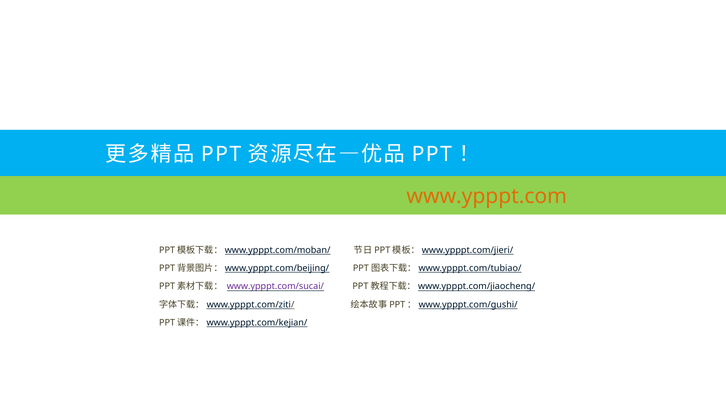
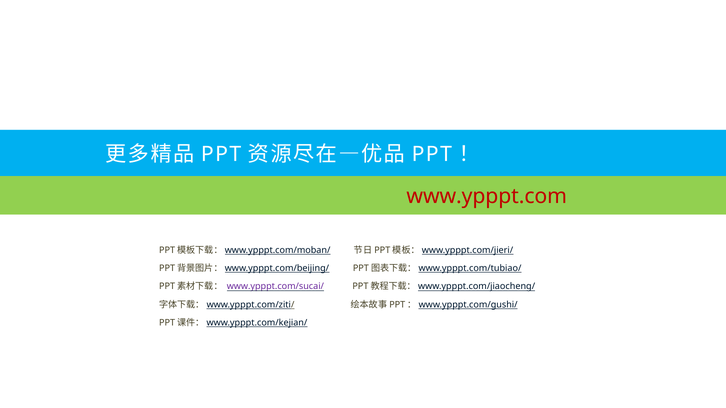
www.ypppt.com colour: orange -> red
